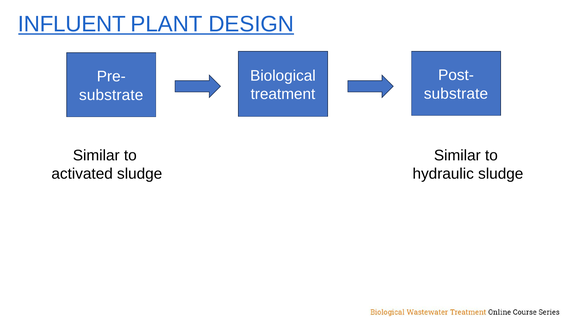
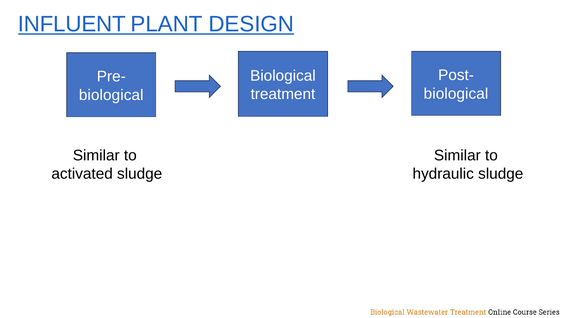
substrate at (456, 94): substrate -> biological
substrate at (111, 95): substrate -> biological
